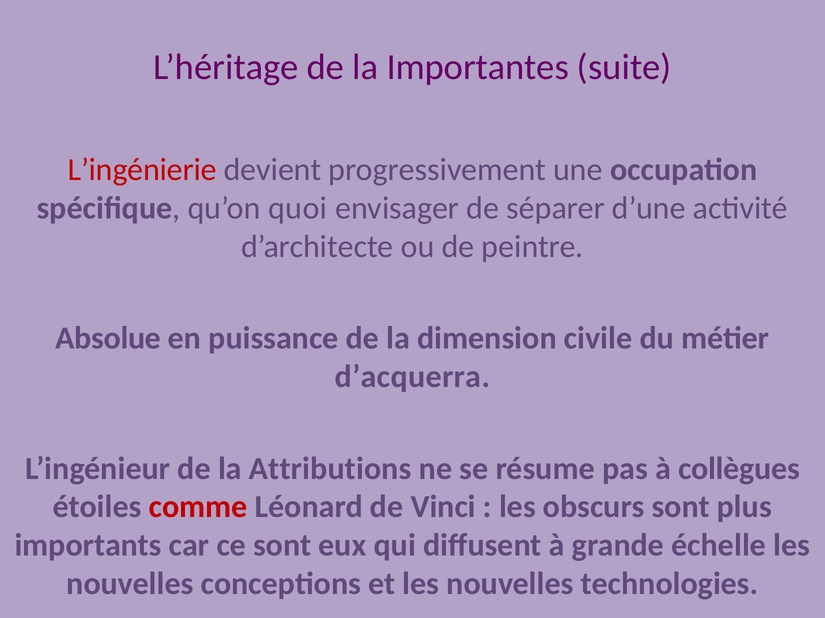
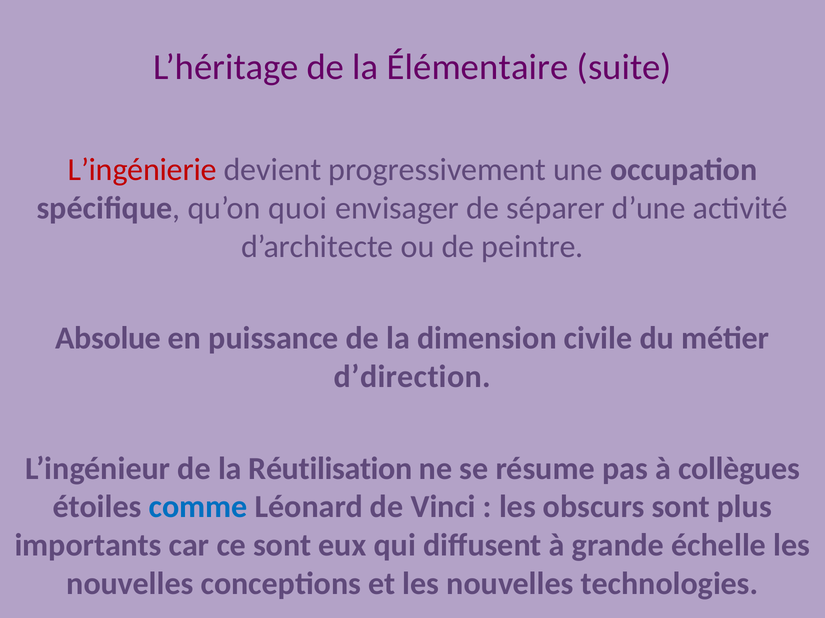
Importantes: Importantes -> Élémentaire
d’acquerra: d’acquerra -> d’direction
Attributions: Attributions -> Réutilisation
comme colour: red -> blue
